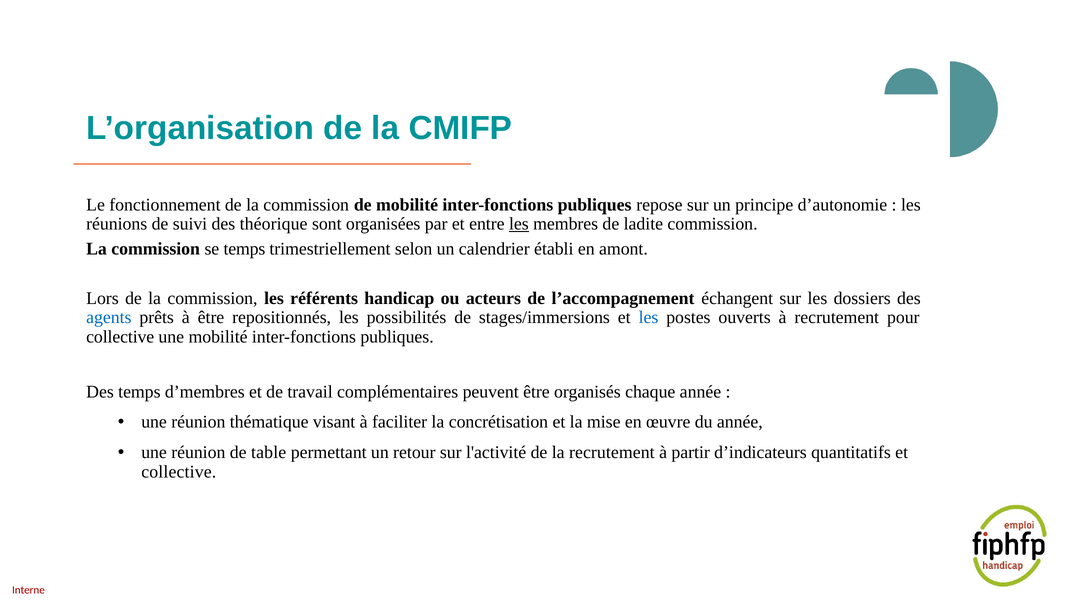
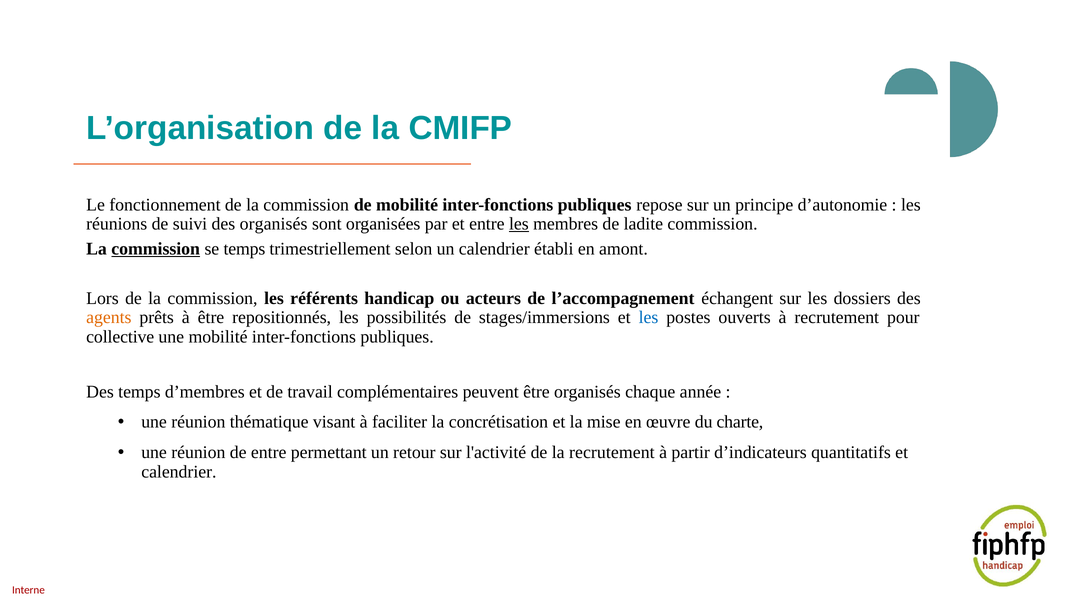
des théorique: théorique -> organisés
commission at (156, 249) underline: none -> present
agents colour: blue -> orange
du année: année -> charte
de table: table -> entre
collective at (179, 471): collective -> calendrier
